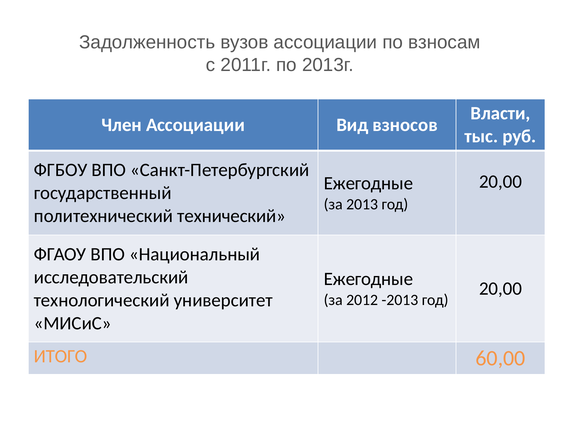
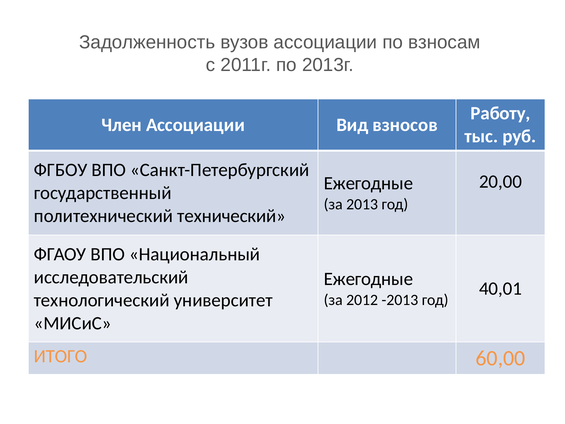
Власти: Власти -> Работу
20,00 at (500, 288): 20,00 -> 40,01
